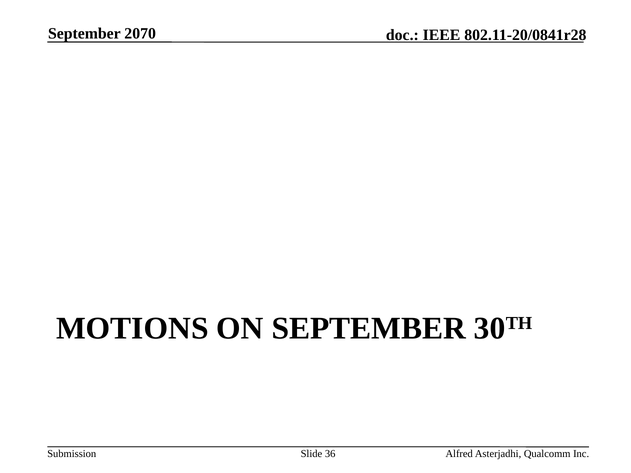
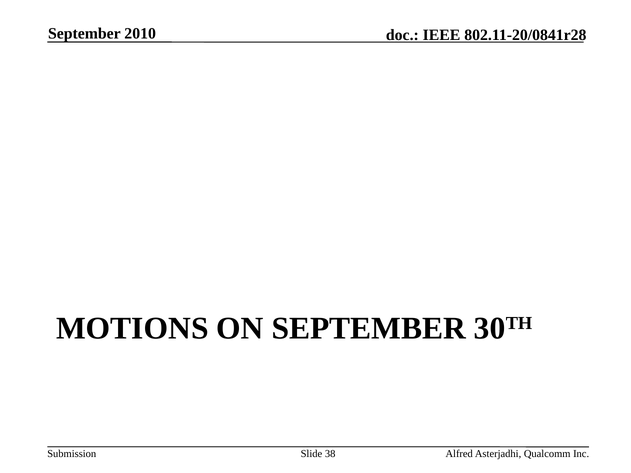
2070: 2070 -> 2010
36: 36 -> 38
